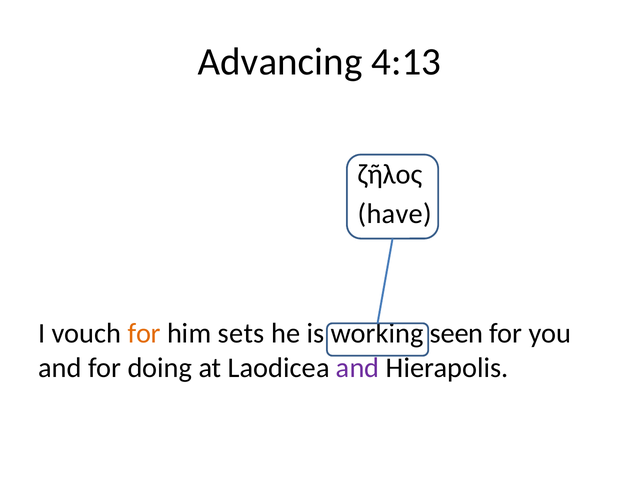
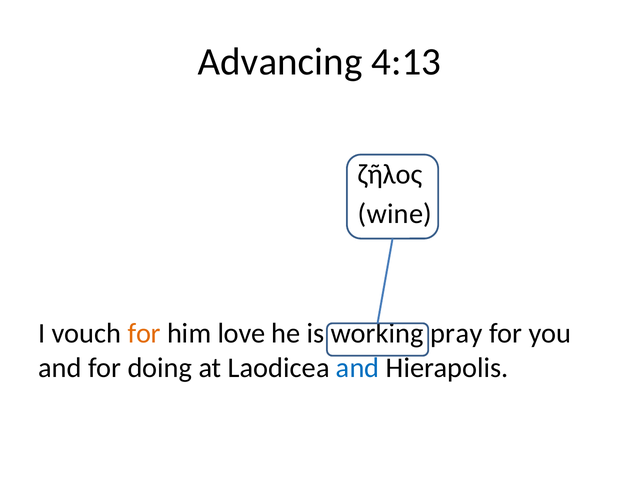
have: have -> wine
sets: sets -> love
seen: seen -> pray
and at (358, 367) colour: purple -> blue
